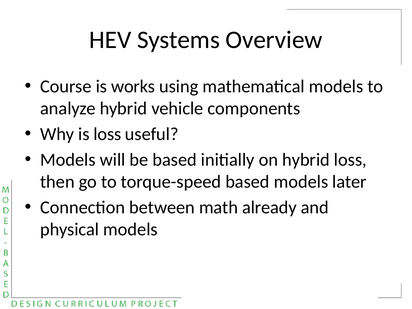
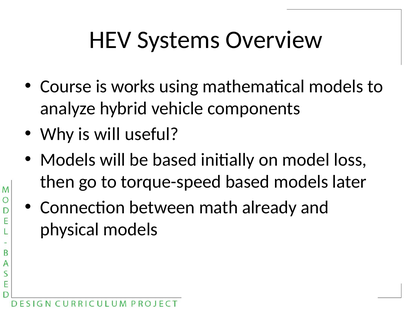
is loss: loss -> will
on hybrid: hybrid -> model
